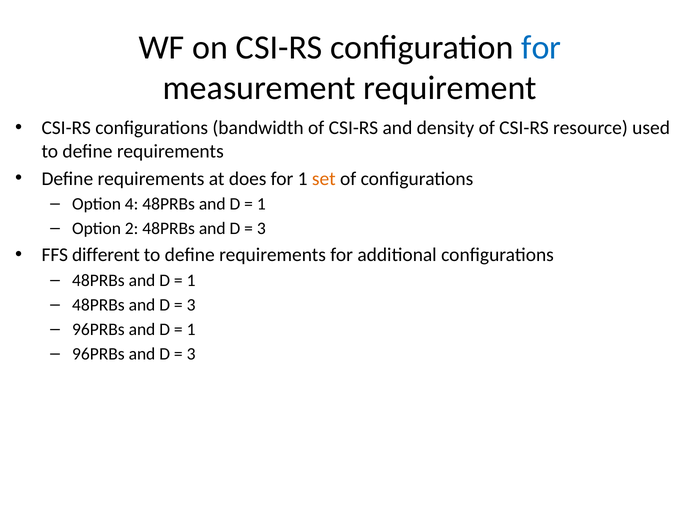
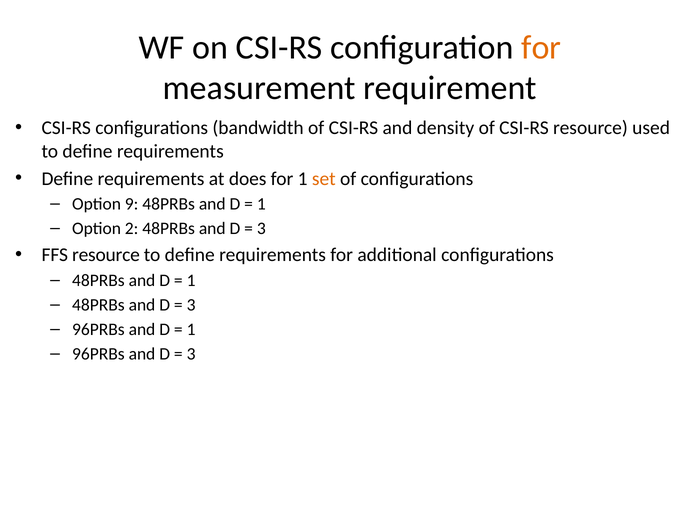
for at (541, 47) colour: blue -> orange
4: 4 -> 9
FFS different: different -> resource
